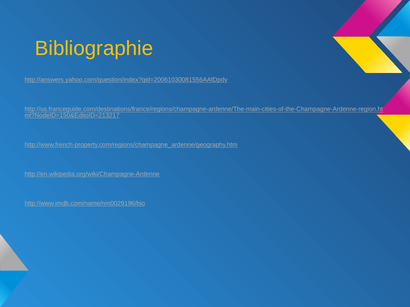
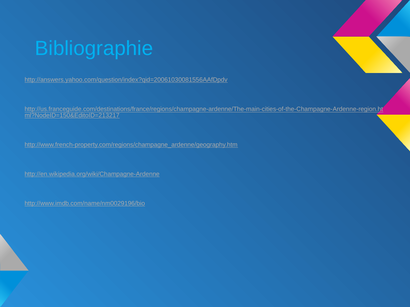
Bibliographie colour: yellow -> light blue
